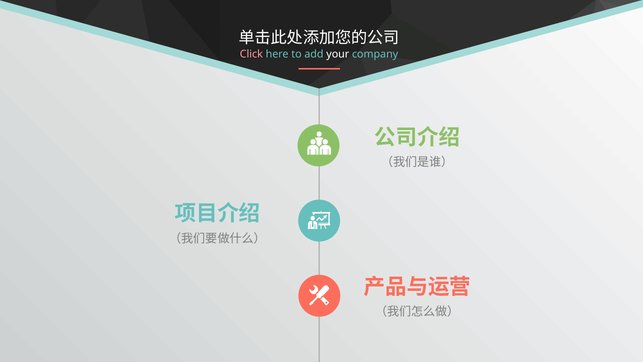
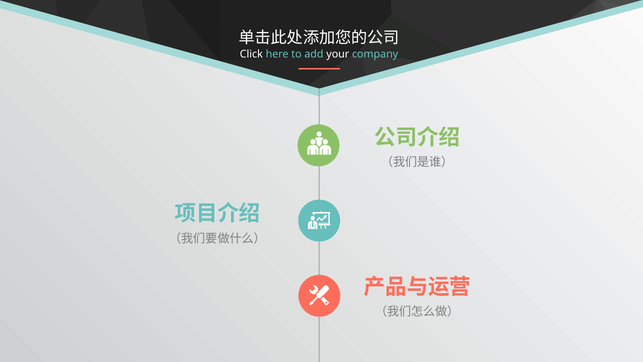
Click colour: pink -> white
